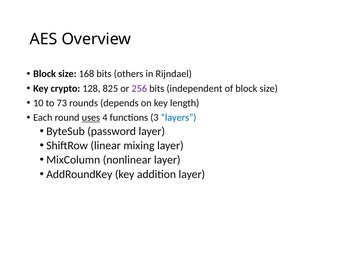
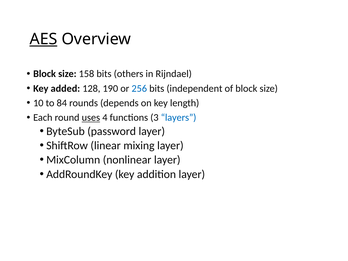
AES underline: none -> present
168: 168 -> 158
crypto: crypto -> added
825: 825 -> 190
256 colour: purple -> blue
73: 73 -> 84
